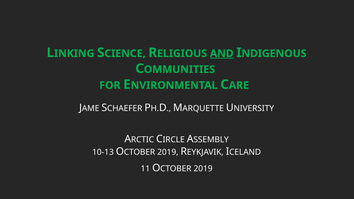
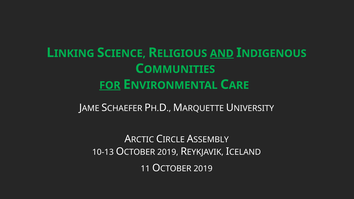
FOR underline: none -> present
